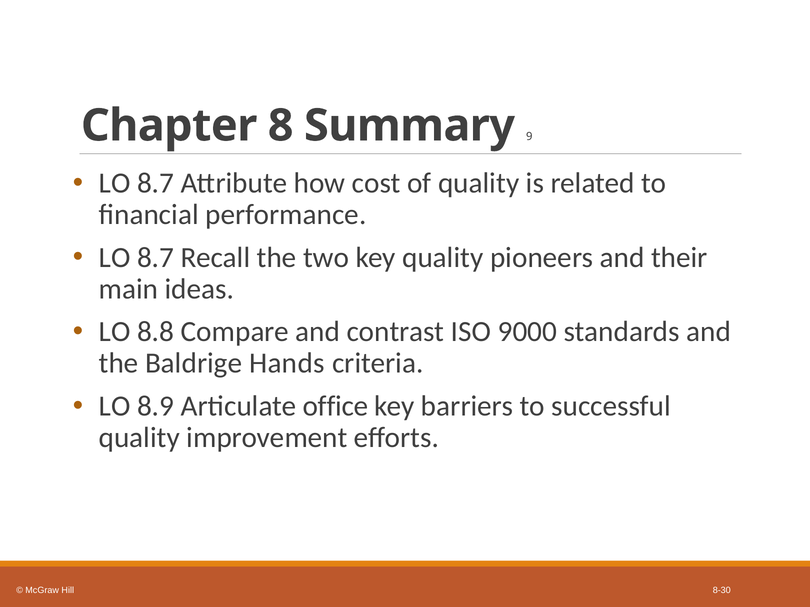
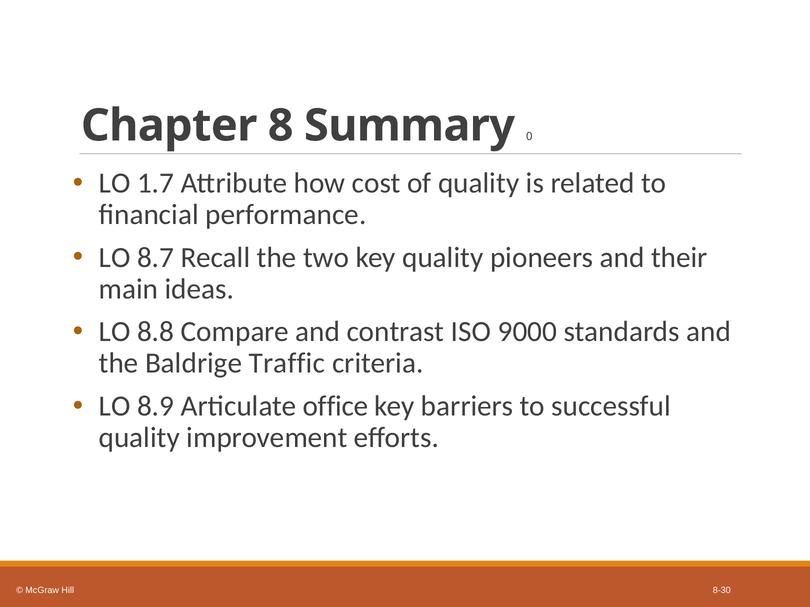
9: 9 -> 0
8.7 at (156, 183): 8.7 -> 1.7
Hands: Hands -> Traffic
